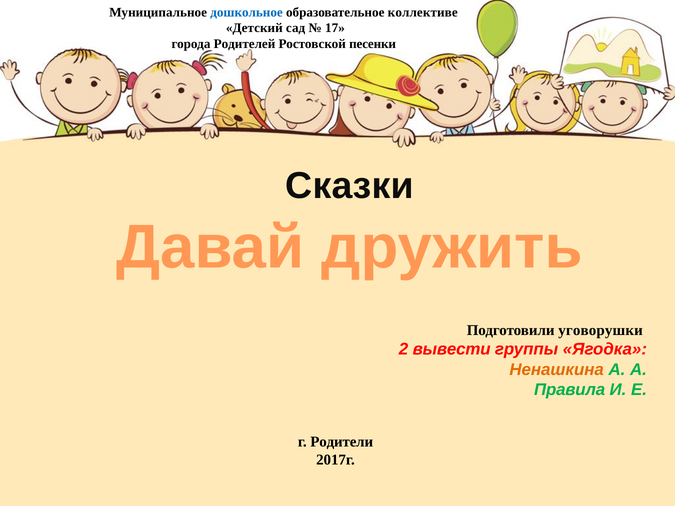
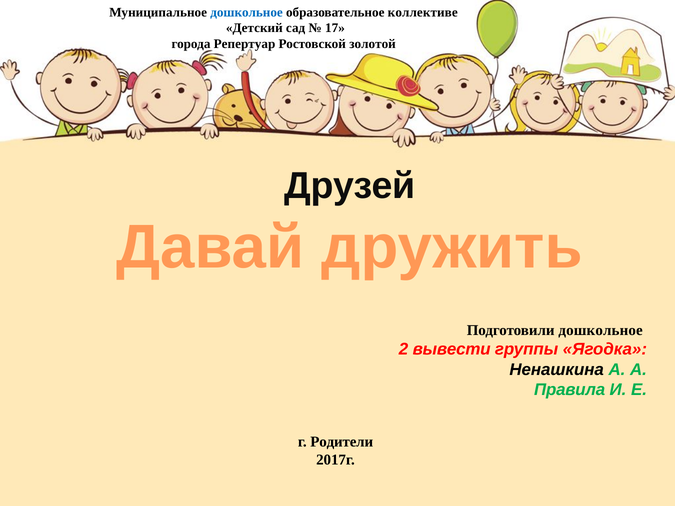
Родителей: Родителей -> Репертуар
песенки: песенки -> золотой
Сказки: Сказки -> Друзей
Подготовили уговорушки: уговорушки -> дошкольное
Ненашкина colour: orange -> black
